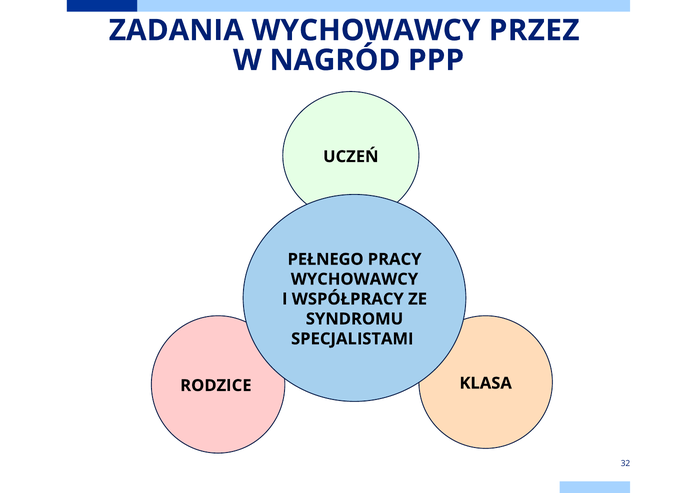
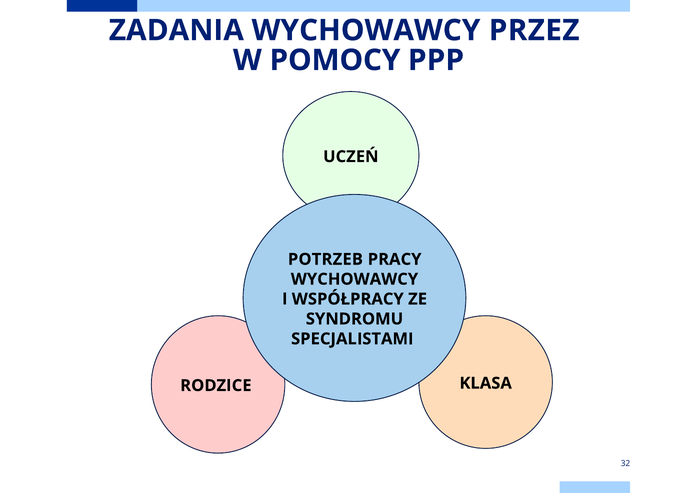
NAGRÓD: NAGRÓD -> POMOCY
PEŁNEGO: PEŁNEGO -> POTRZEB
